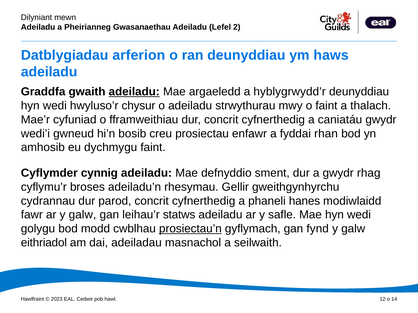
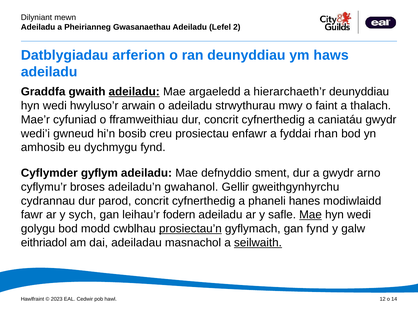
hyblygrwydd’r: hyblygrwydd’r -> hierarchaeth’r
chysur: chysur -> arwain
dychmygu faint: faint -> fynd
cynnig: cynnig -> gyflym
rhag: rhag -> arno
rhesymau: rhesymau -> gwahanol
ar y galw: galw -> sych
statws: statws -> fodern
Mae at (311, 215) underline: none -> present
seilwaith underline: none -> present
